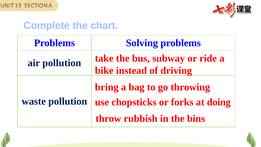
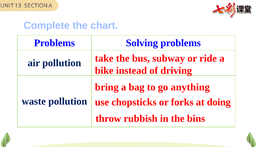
throwing: throwing -> anything
